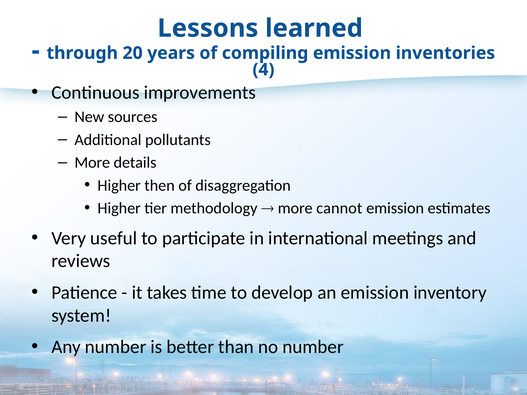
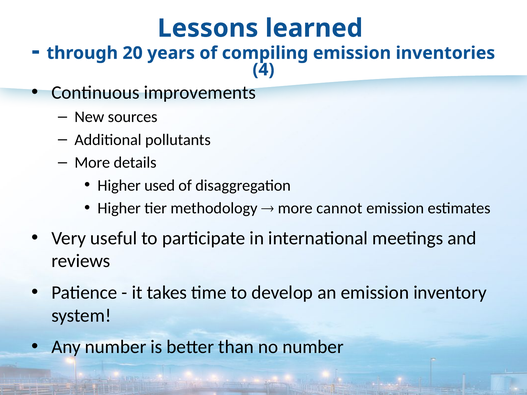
then: then -> used
